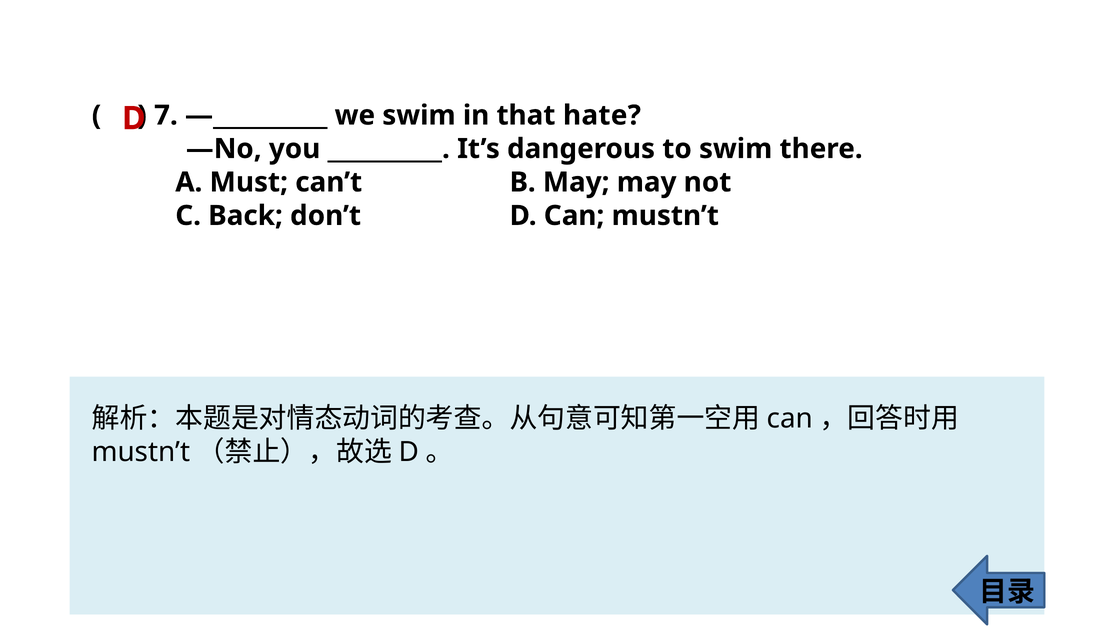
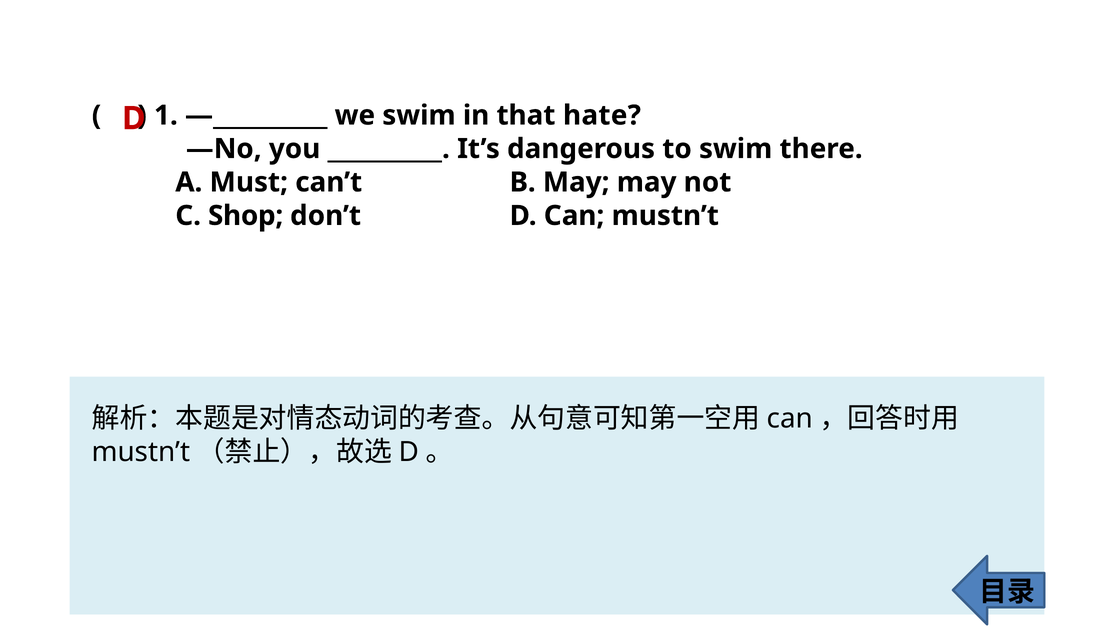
7: 7 -> 1
Back: Back -> Shop
